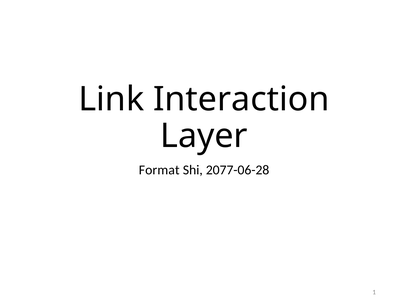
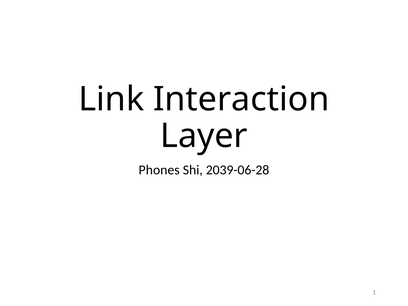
Format: Format -> Phones
2077-06-28: 2077-06-28 -> 2039-06-28
